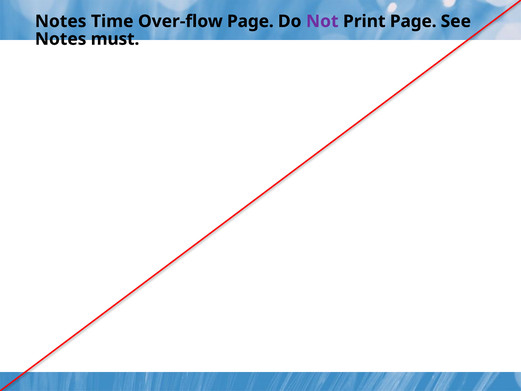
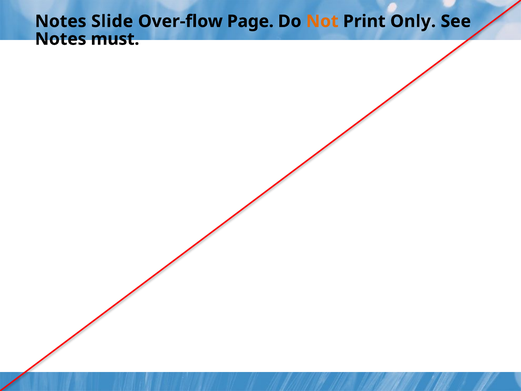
Time: Time -> Slide
Not colour: purple -> orange
Print Page: Page -> Only
